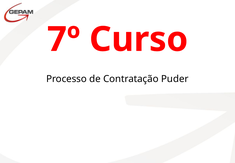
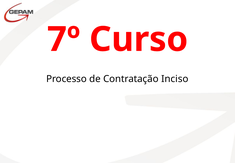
Puder: Puder -> Inciso
